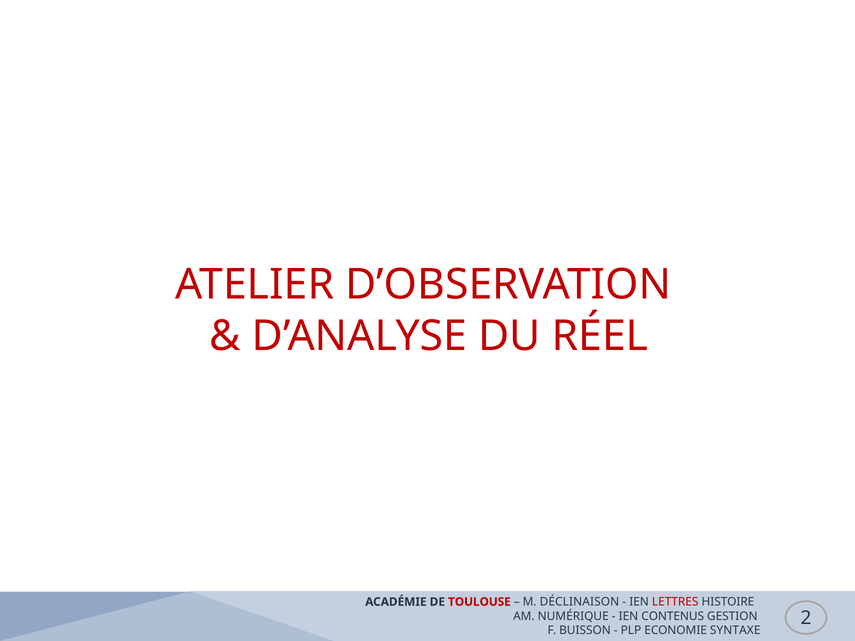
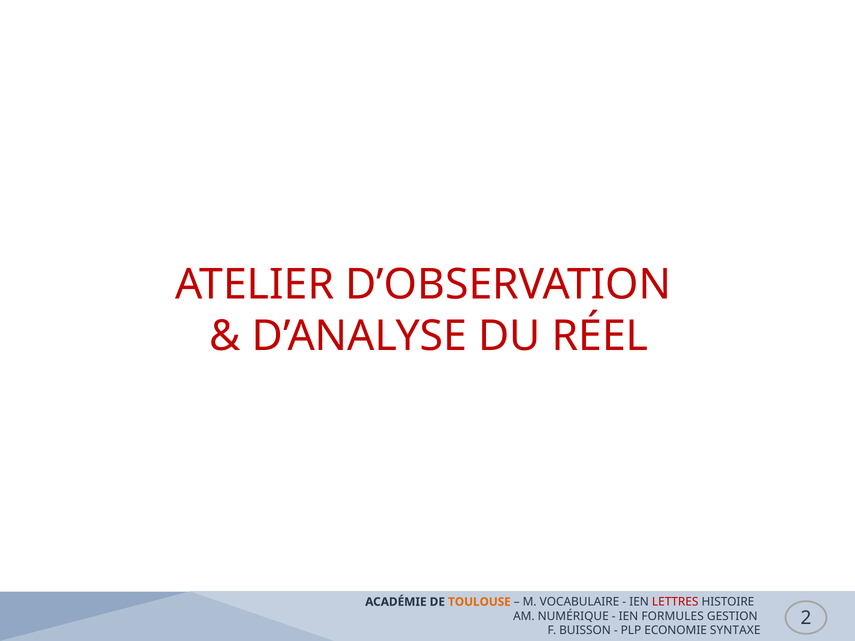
TOULOUSE colour: red -> orange
DÉCLINAISON: DÉCLINAISON -> VOCABULAIRE
CONTENUS: CONTENUS -> FORMULES
